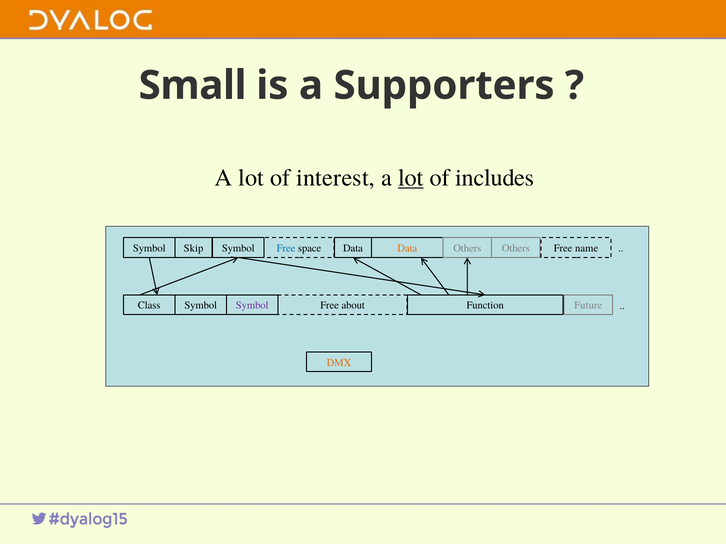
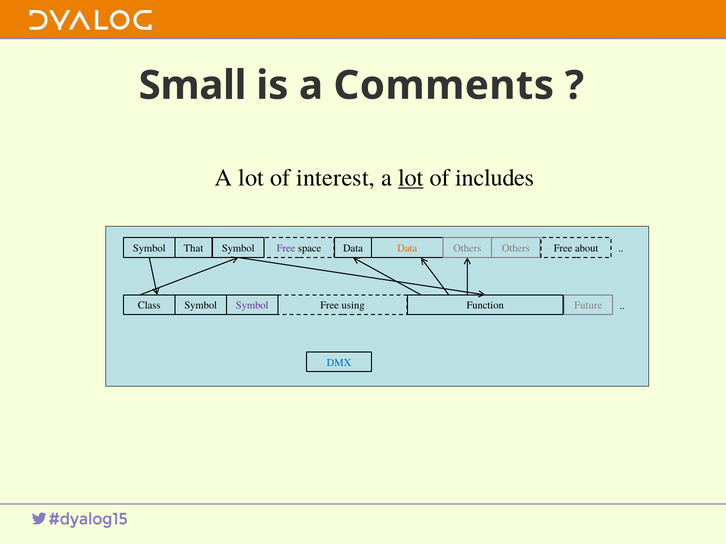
Supporters: Supporters -> Comments
Skip: Skip -> That
Free at (286, 249) colour: blue -> purple
name: name -> about
about: about -> using
DMX colour: orange -> blue
